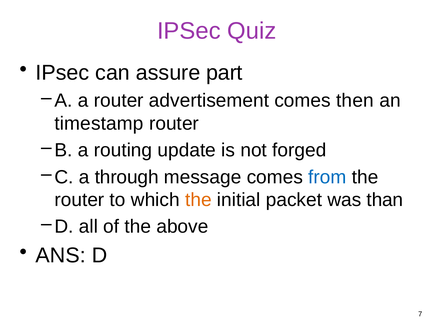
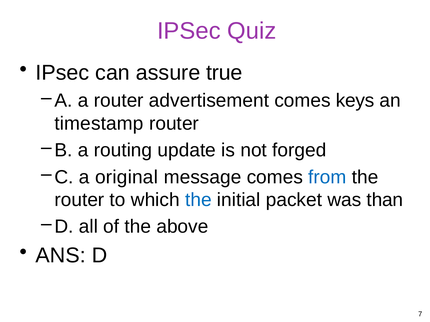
part: part -> true
then: then -> keys
through: through -> original
the at (198, 200) colour: orange -> blue
